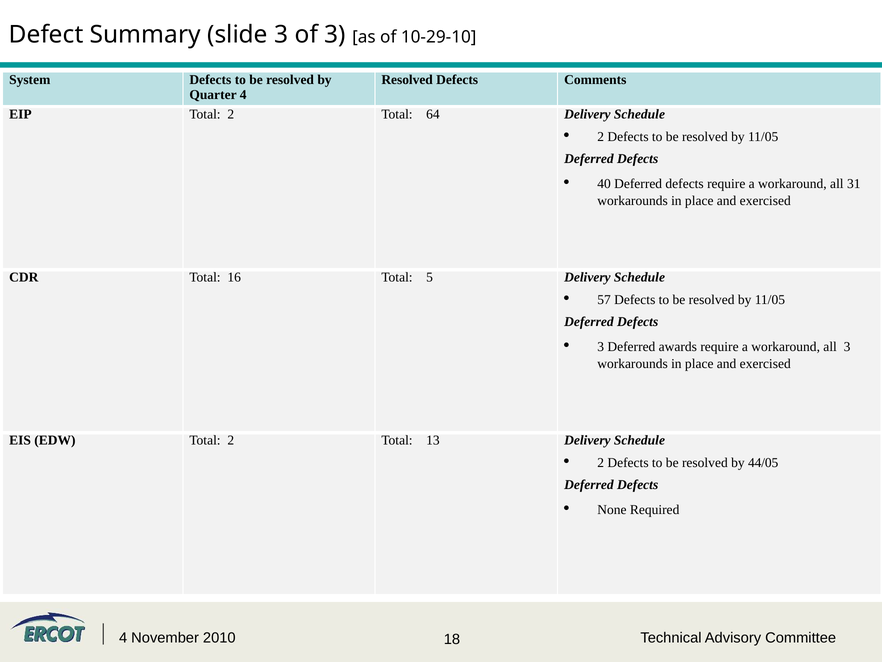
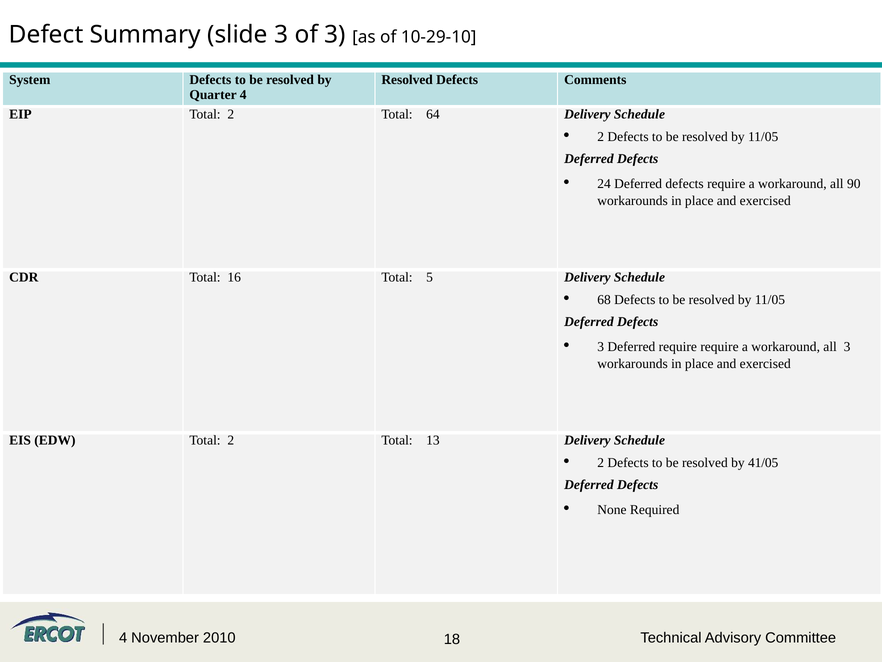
40: 40 -> 24
31: 31 -> 90
57: 57 -> 68
Deferred awards: awards -> require
44/05: 44/05 -> 41/05
